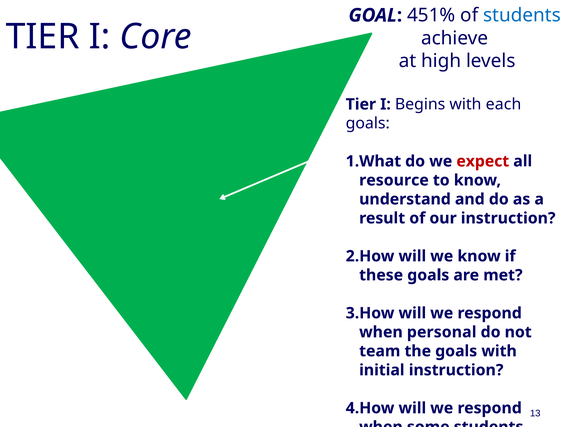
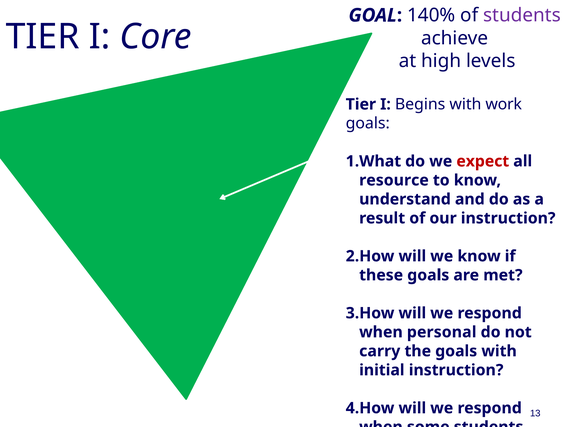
451%: 451% -> 140%
students at (522, 15) colour: blue -> purple
each: each -> work
team: team -> carry
